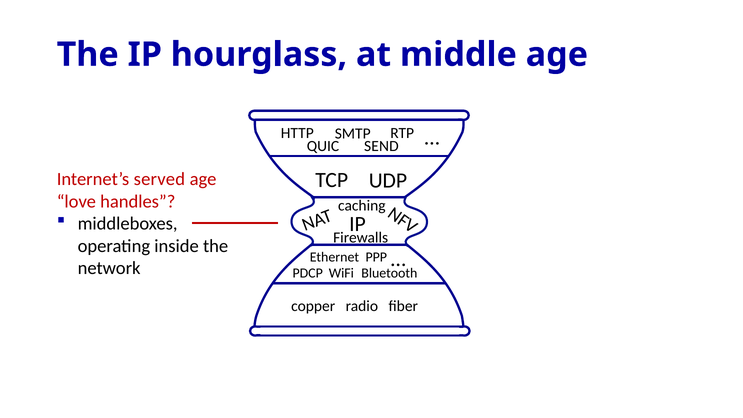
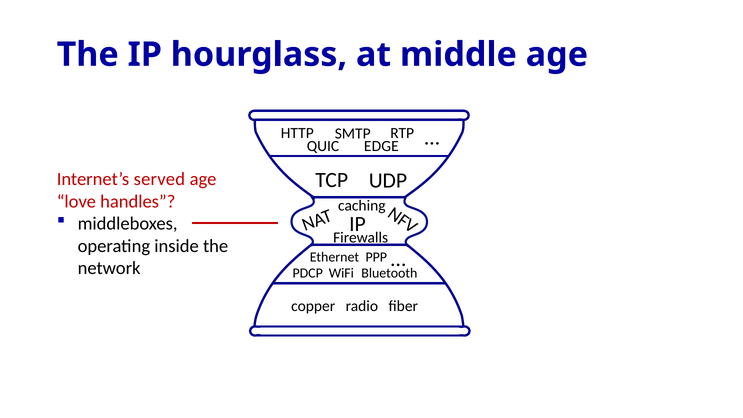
SEND: SEND -> EDGE
